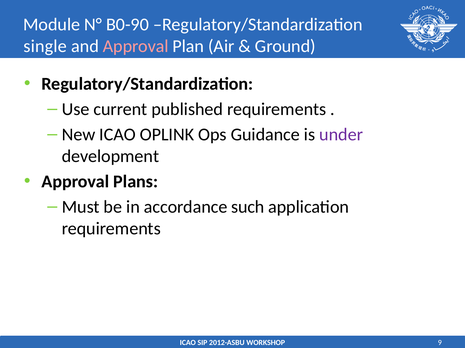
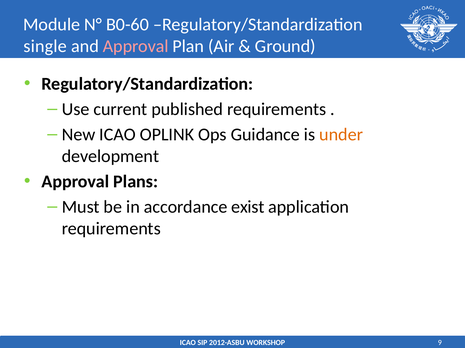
B0-90: B0-90 -> B0-60
under colour: purple -> orange
such: such -> exist
